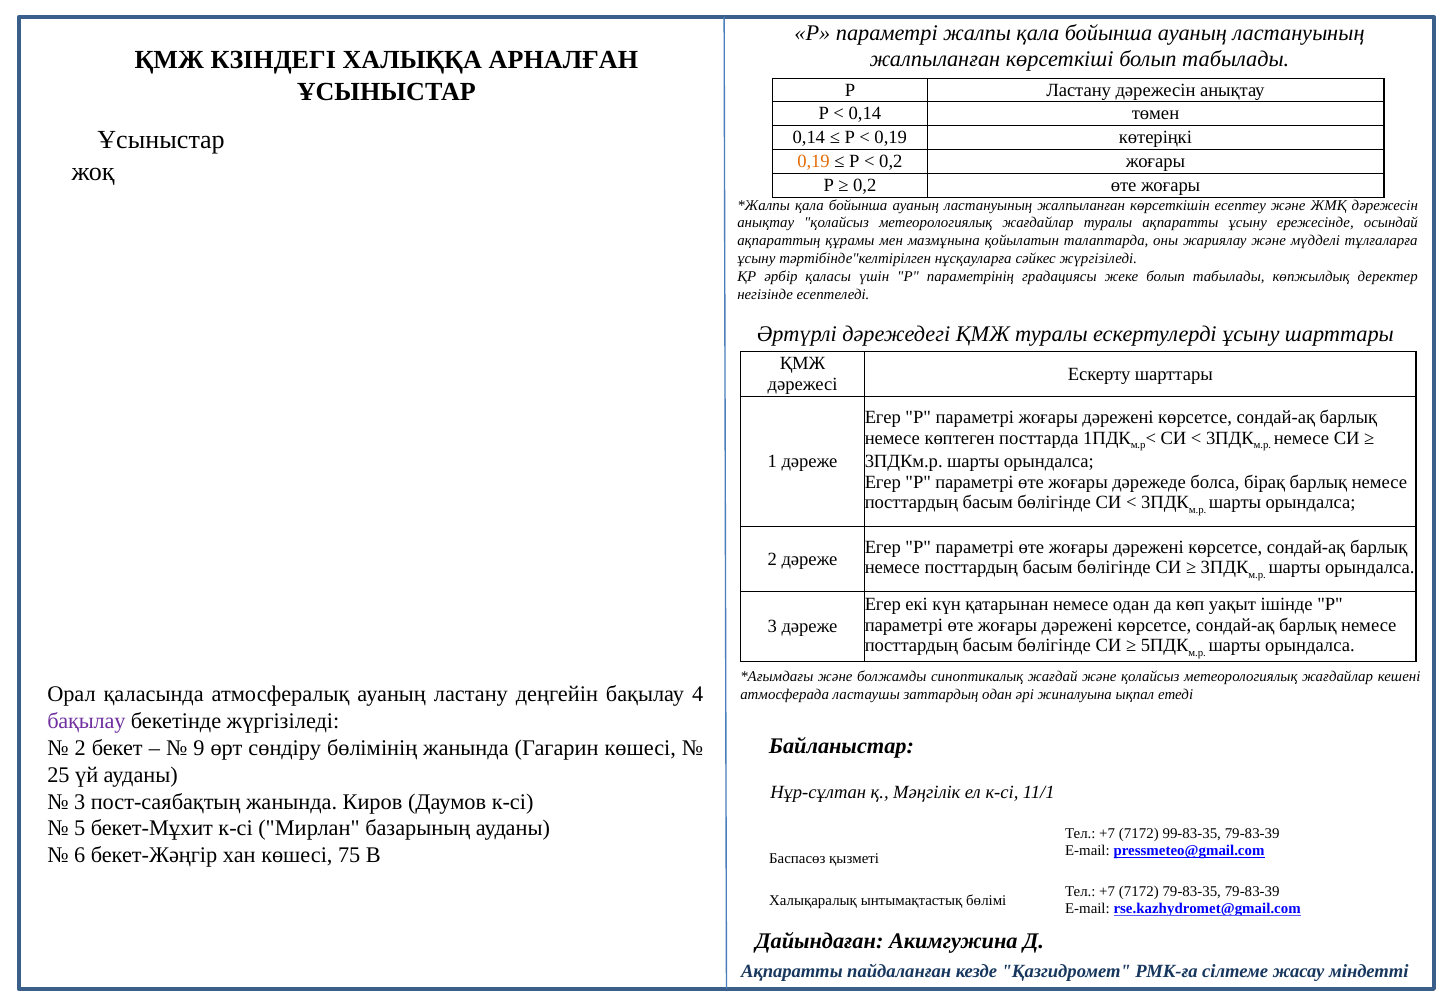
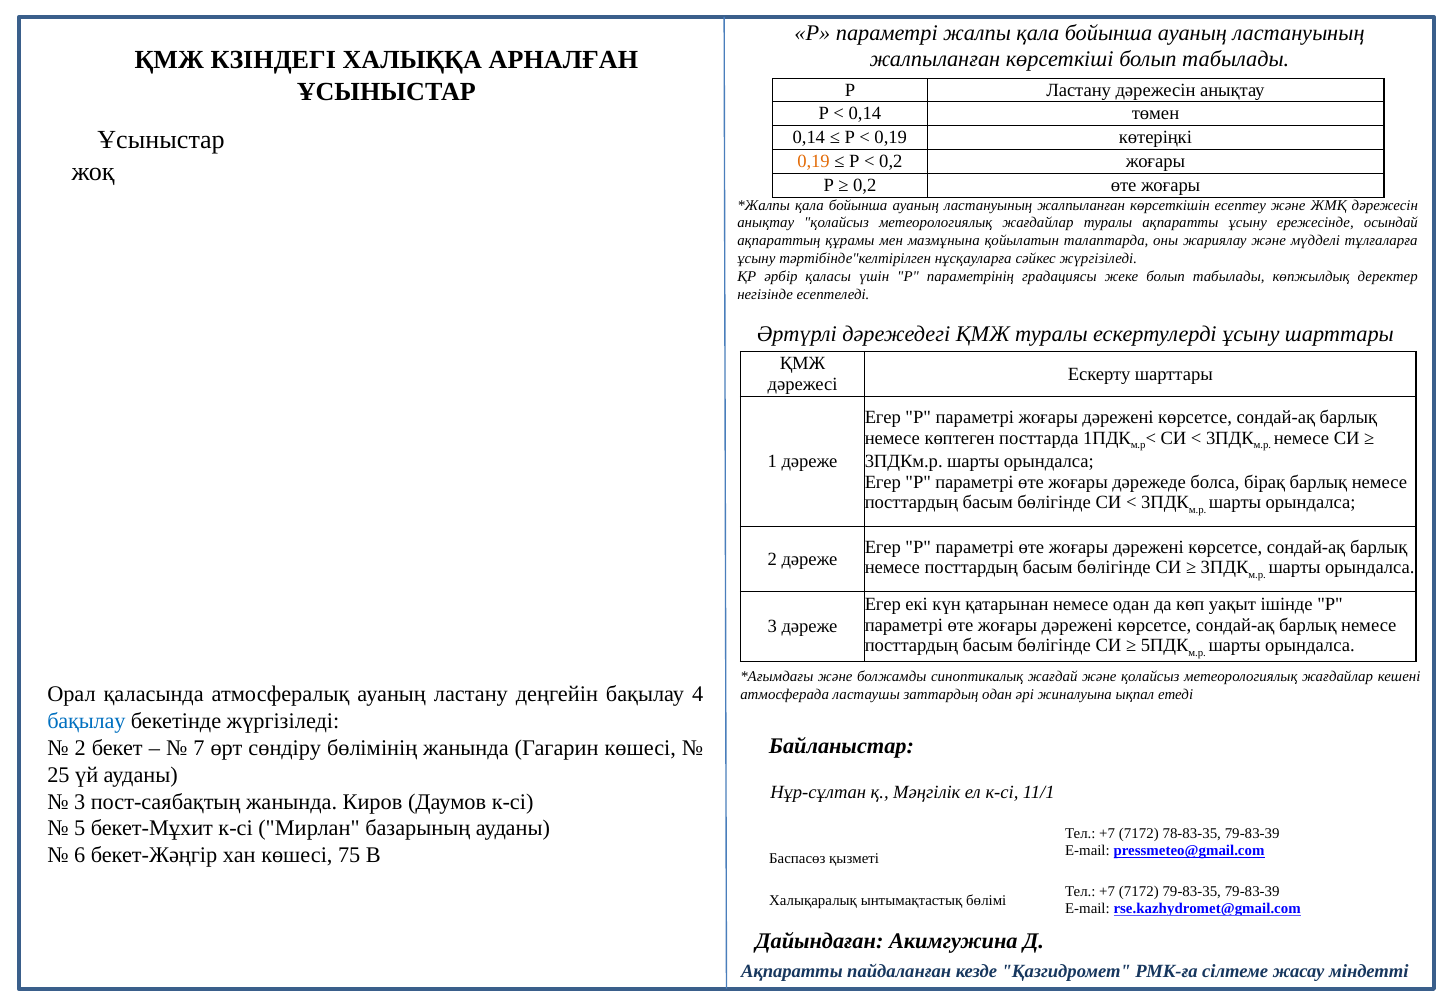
бақылау at (86, 721) colour: purple -> blue
9: 9 -> 7
99-83-35: 99-83-35 -> 78-83-35
